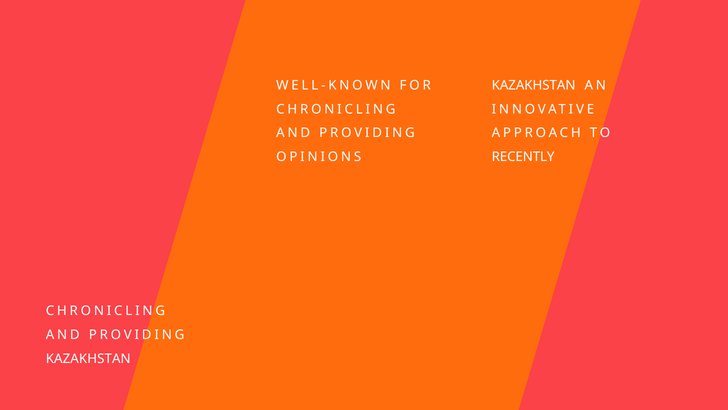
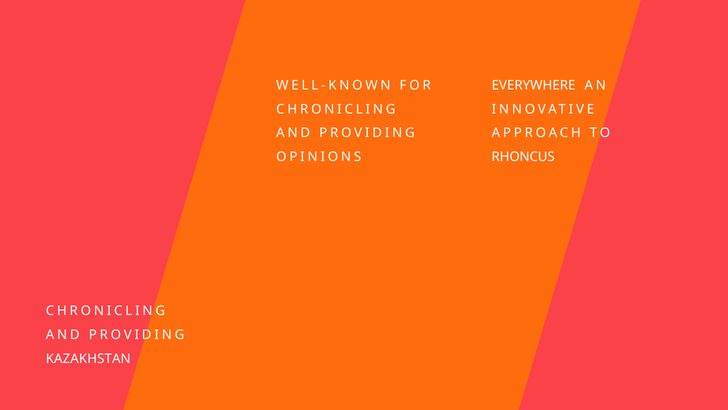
KAZAKHSTAN at (534, 85): KAZAKHSTAN -> EVERYWHERE
RECENTLY: RECENTLY -> RHONCUS
